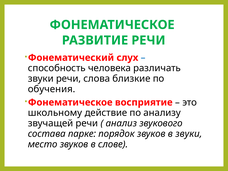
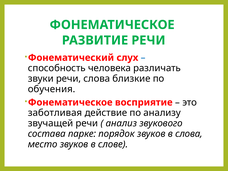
школьному: школьному -> заботливая
в звуки: звуки -> слова
